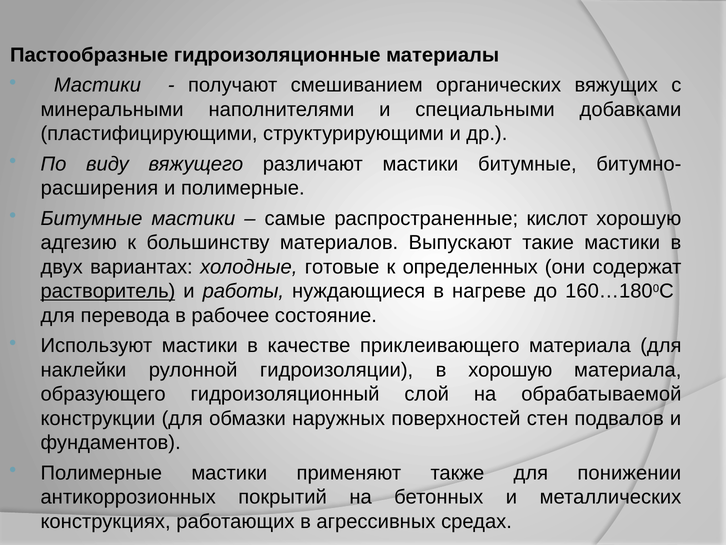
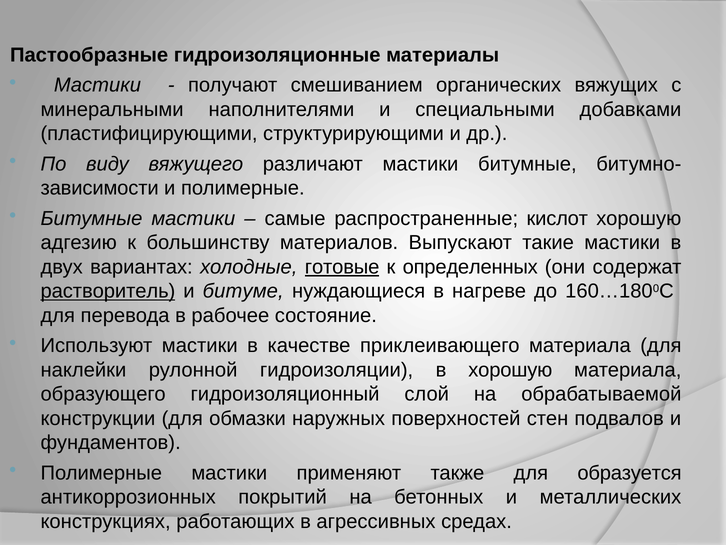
расширения: расширения -> зависимости
готовые underline: none -> present
работы: работы -> битуме
понижении: понижении -> образуется
